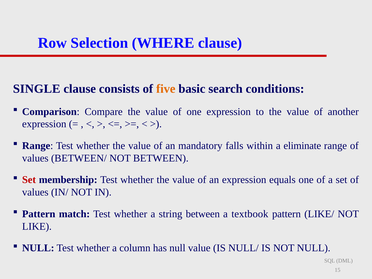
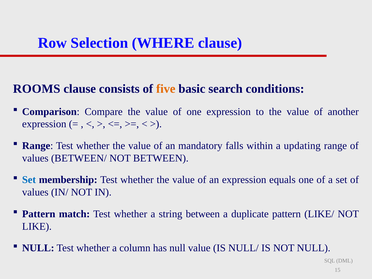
SINGLE: SINGLE -> ROOMS
eliminate: eliminate -> updating
Set at (29, 180) colour: red -> blue
textbook: textbook -> duplicate
